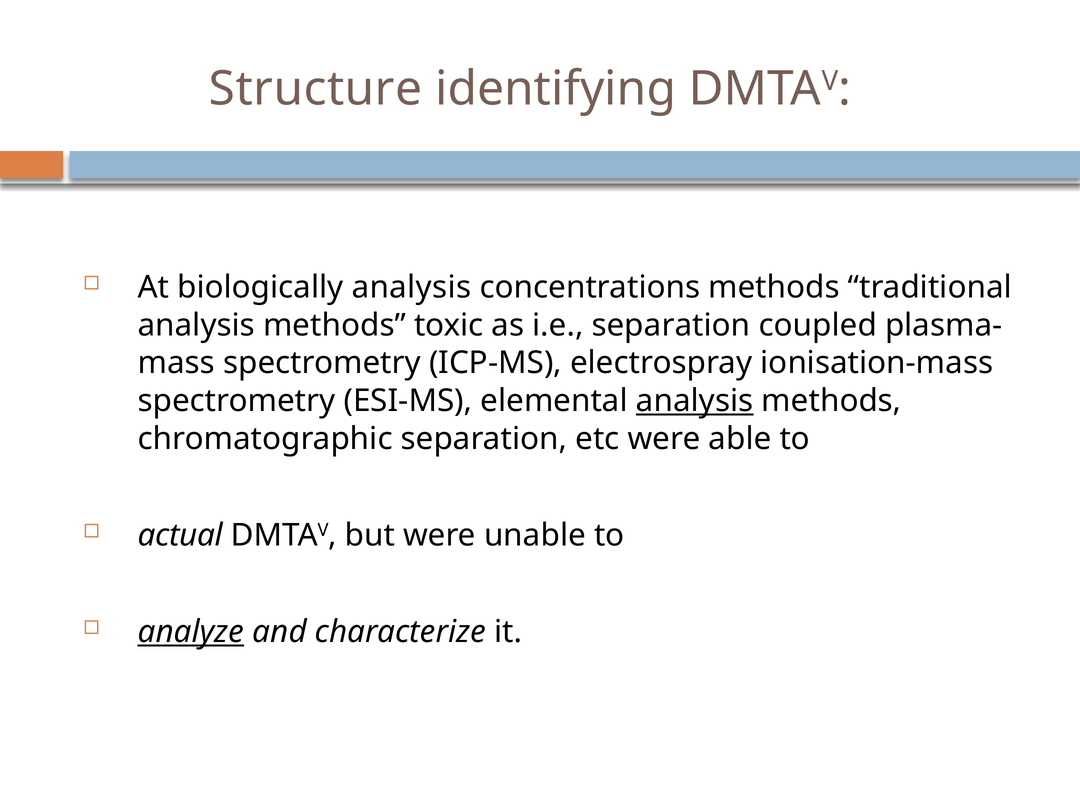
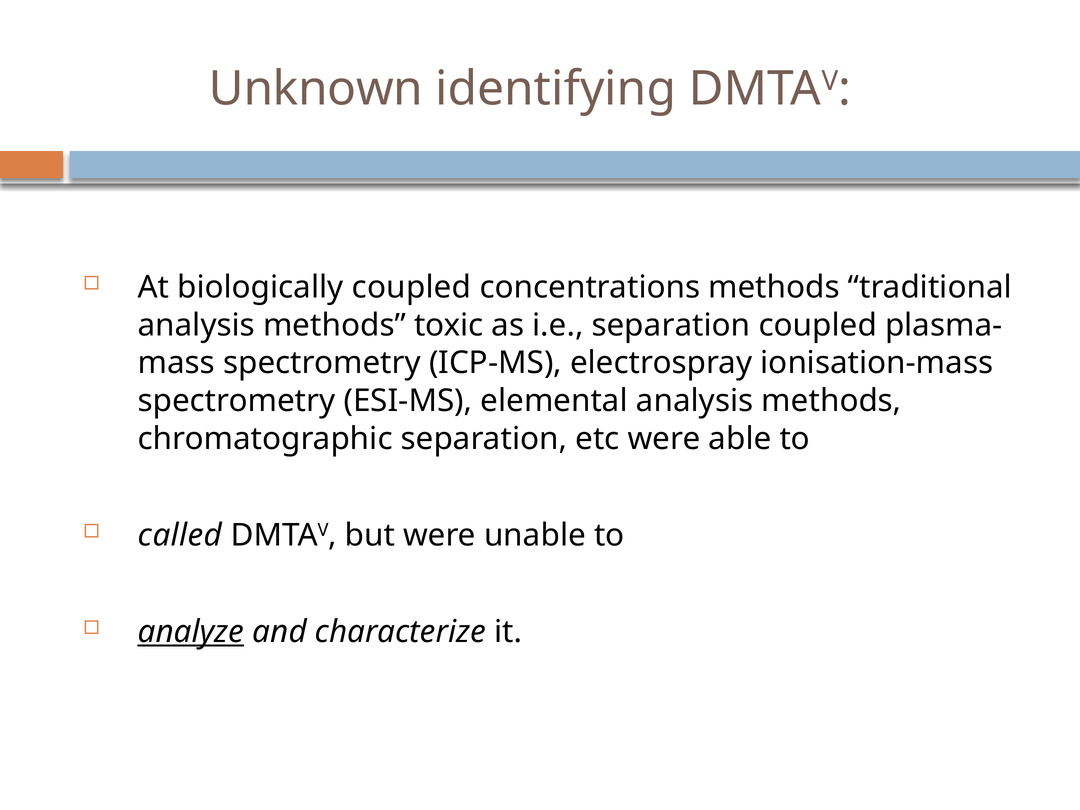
Structure: Structure -> Unknown
biologically analysis: analysis -> coupled
analysis at (695, 401) underline: present -> none
actual: actual -> called
